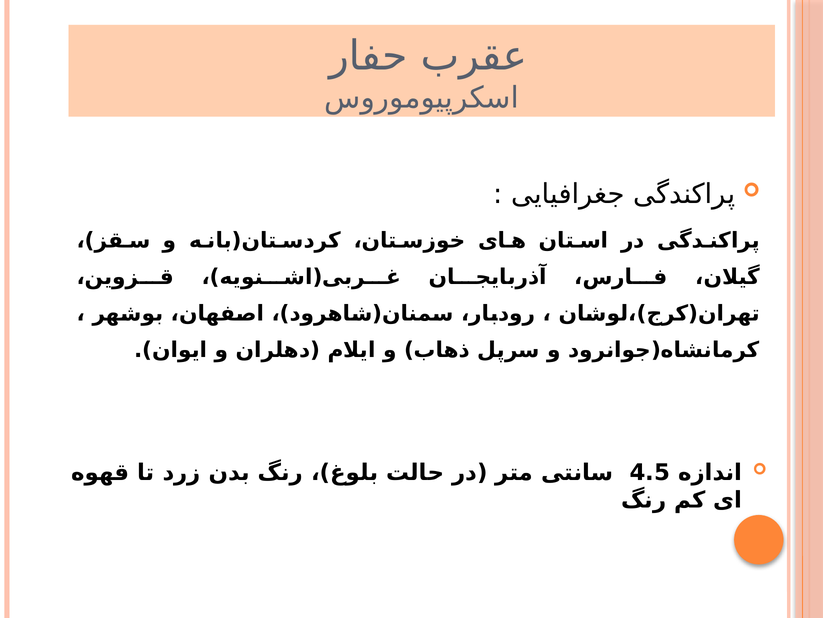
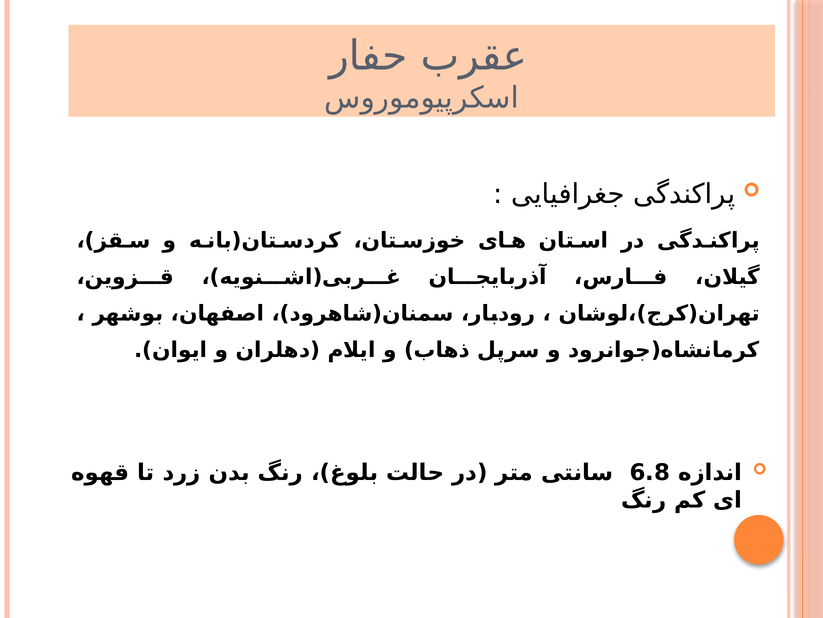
4.5: 4.5 -> 6.8
